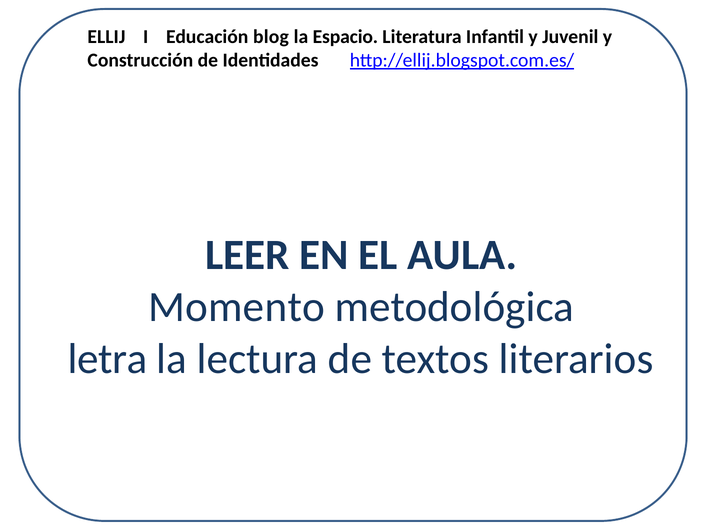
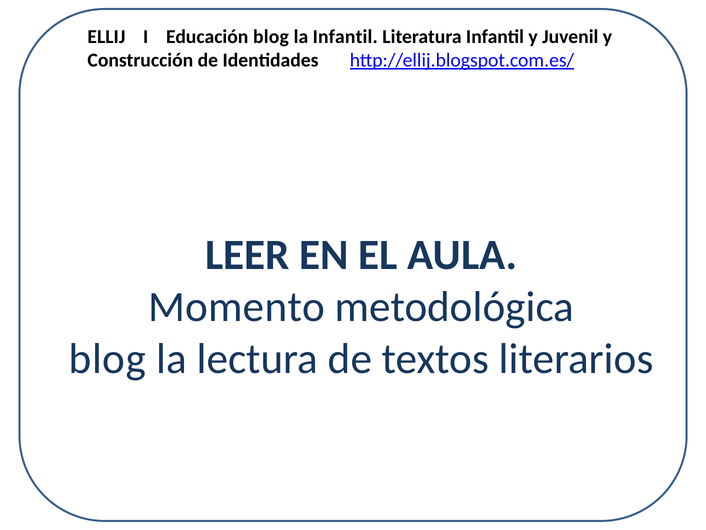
la Espacio: Espacio -> Infantil
letra at (108, 359): letra -> blog
